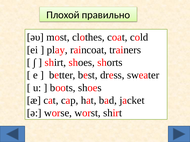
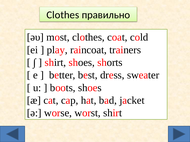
Плохой at (63, 15): Плохой -> Clothes
